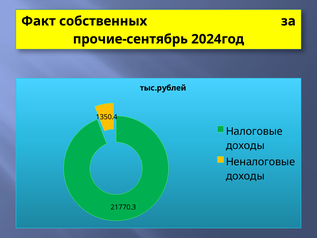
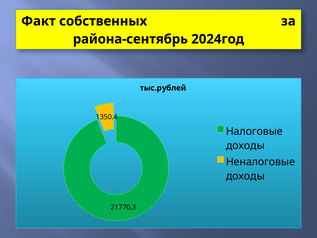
прочие-сентябрь: прочие-сентябрь -> района-сентябрь
